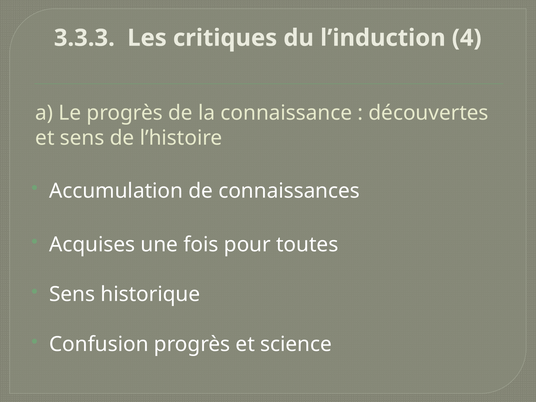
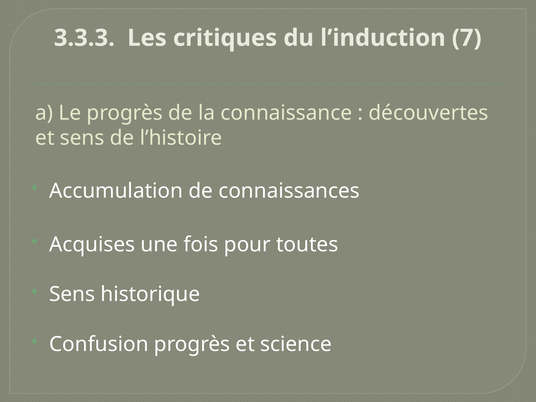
4: 4 -> 7
